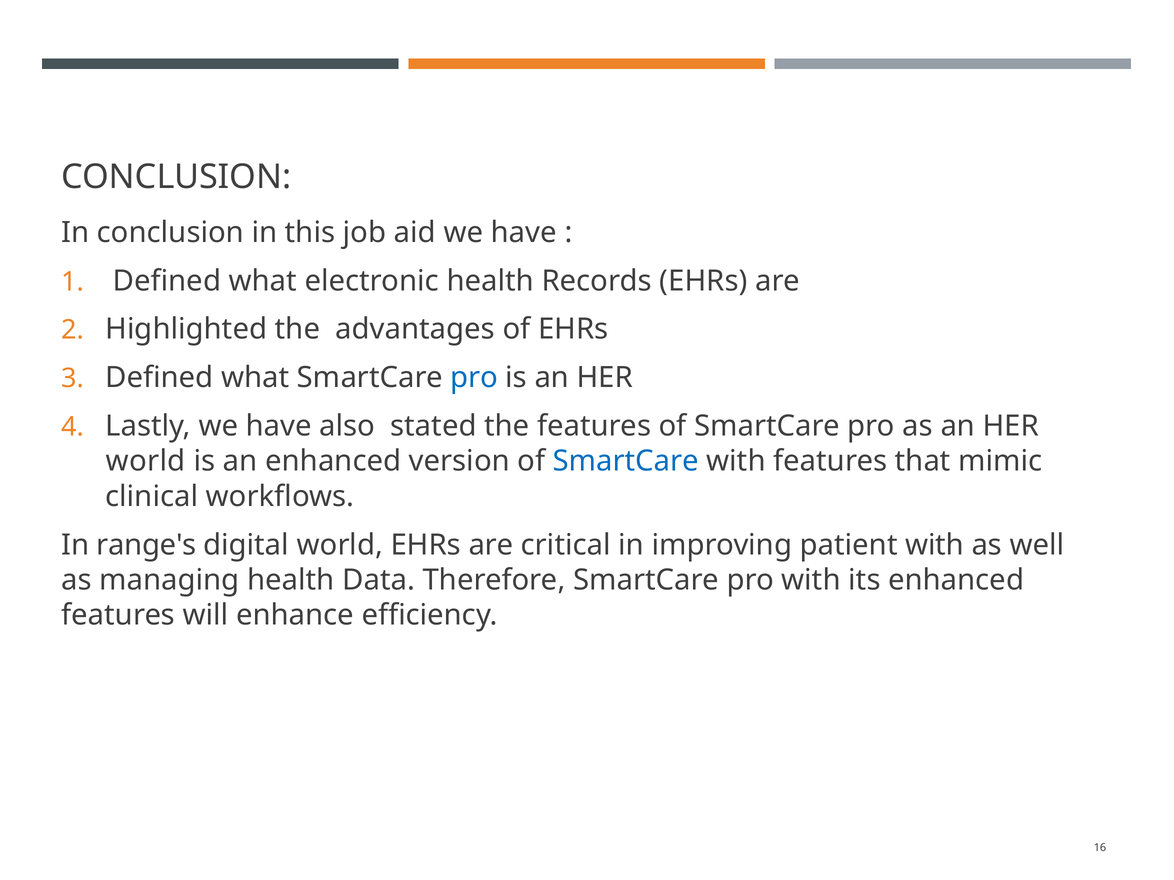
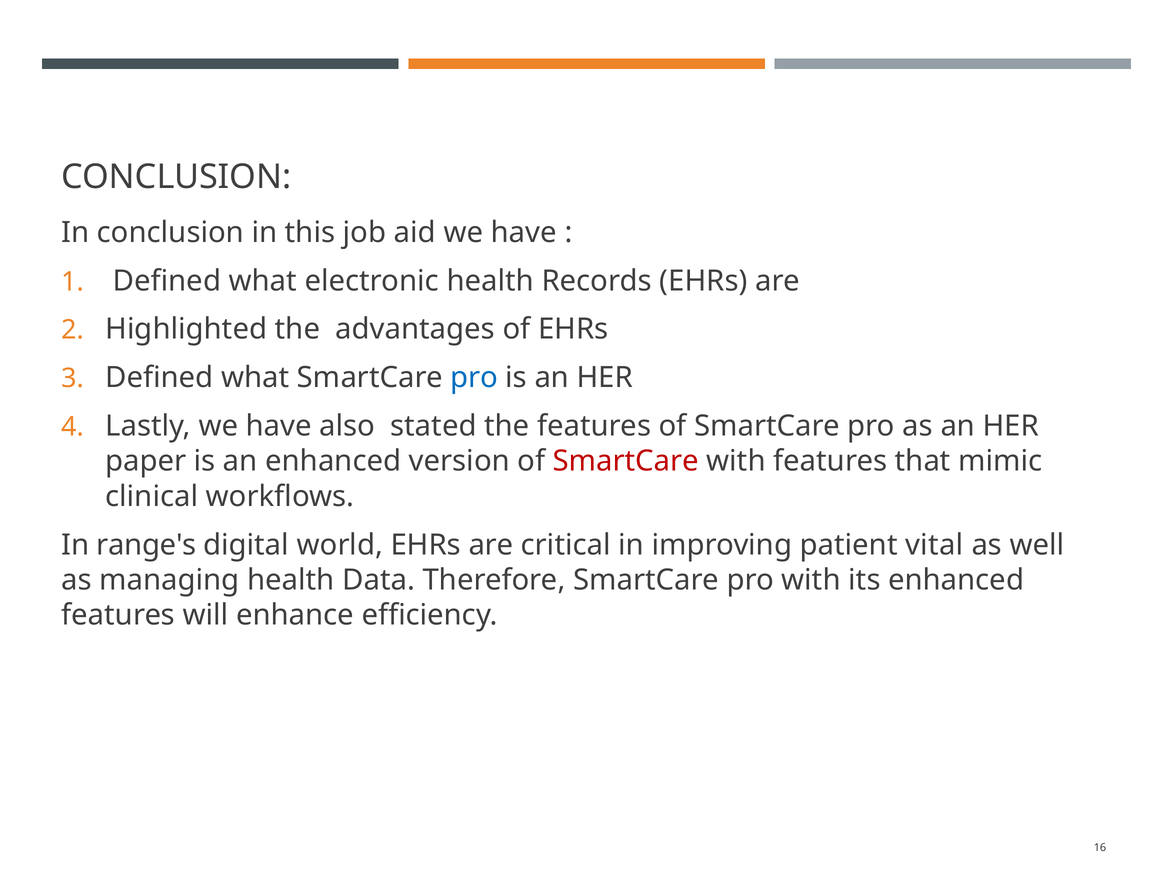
world at (146, 462): world -> paper
SmartCare at (626, 462) colour: blue -> red
patient with: with -> vital
